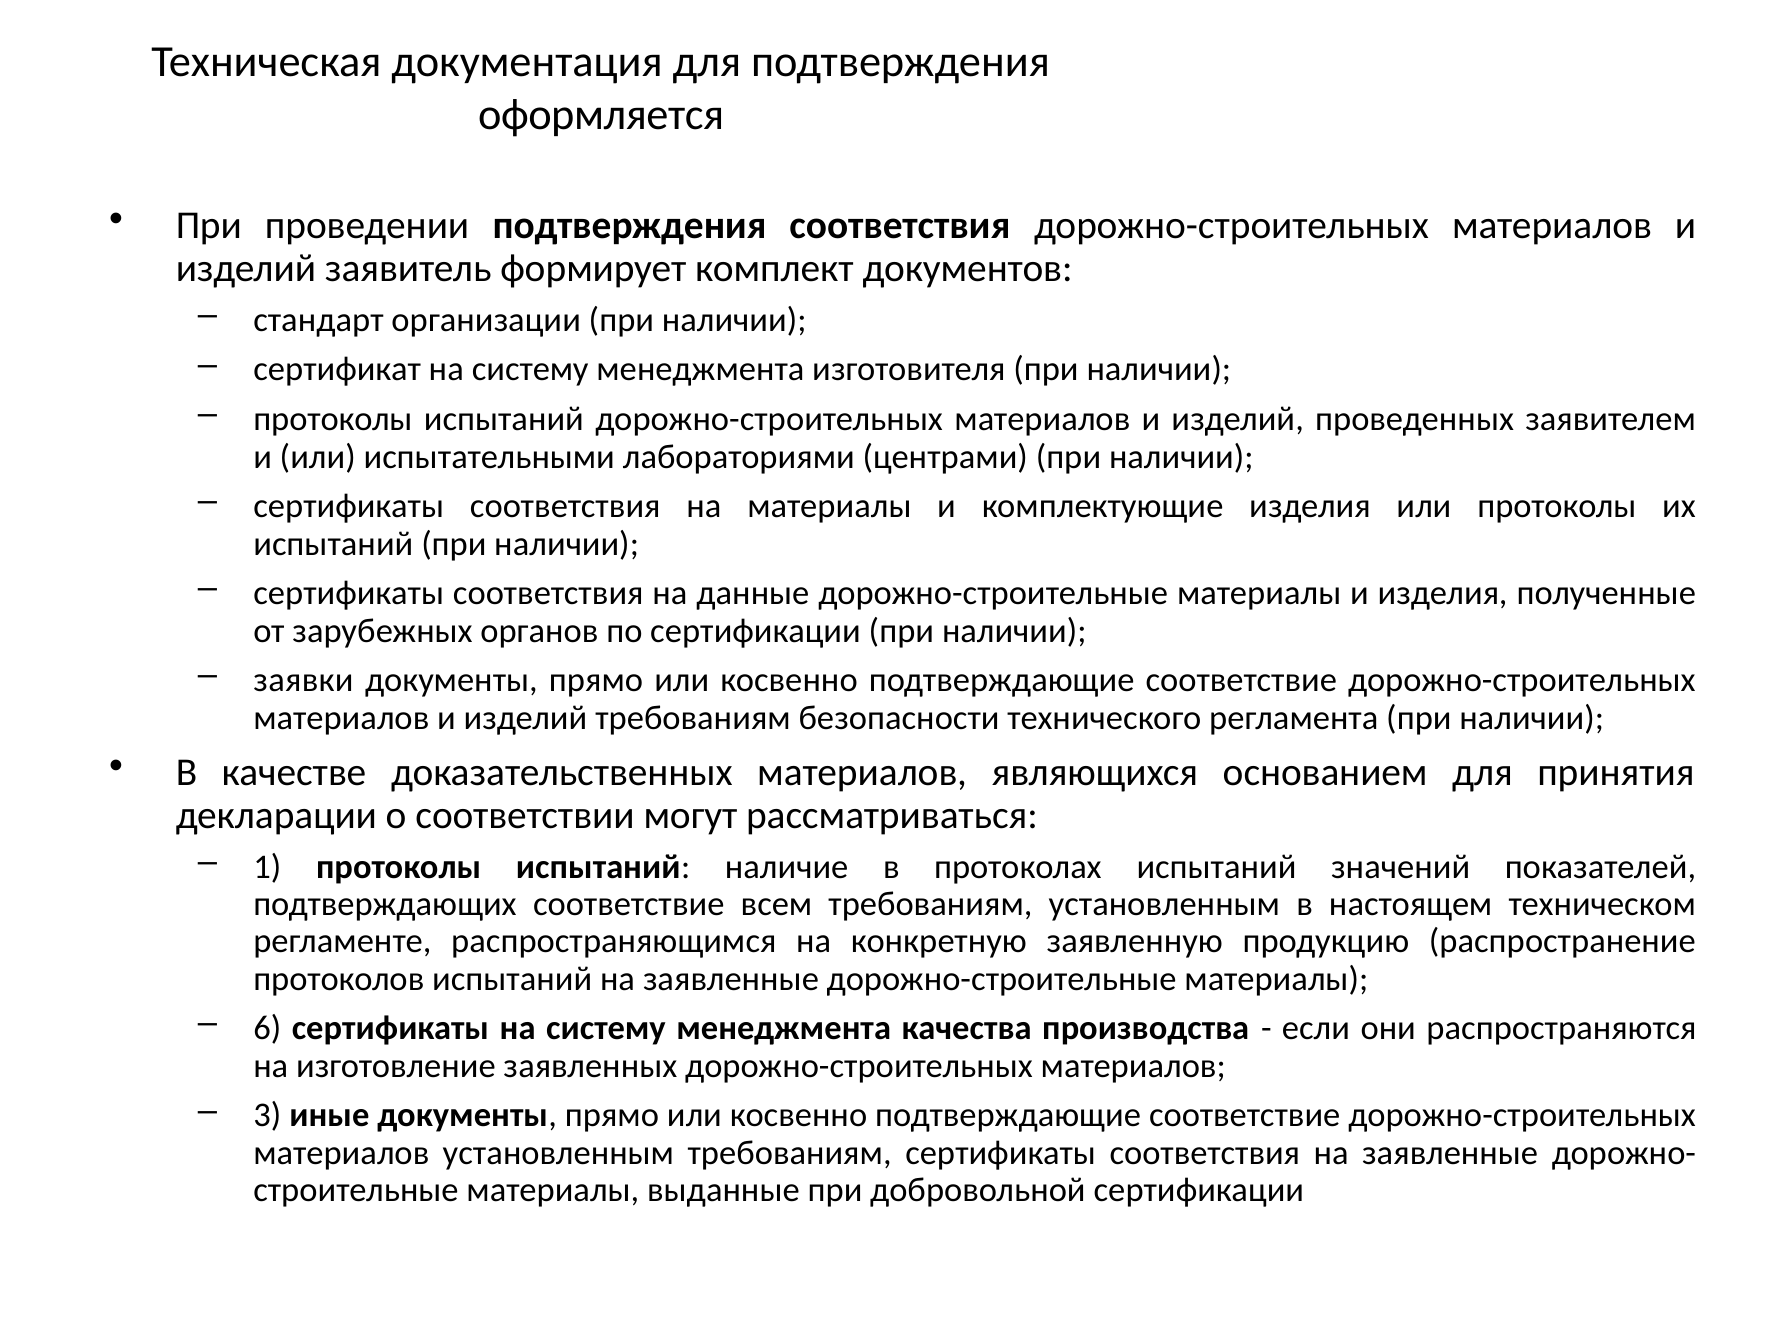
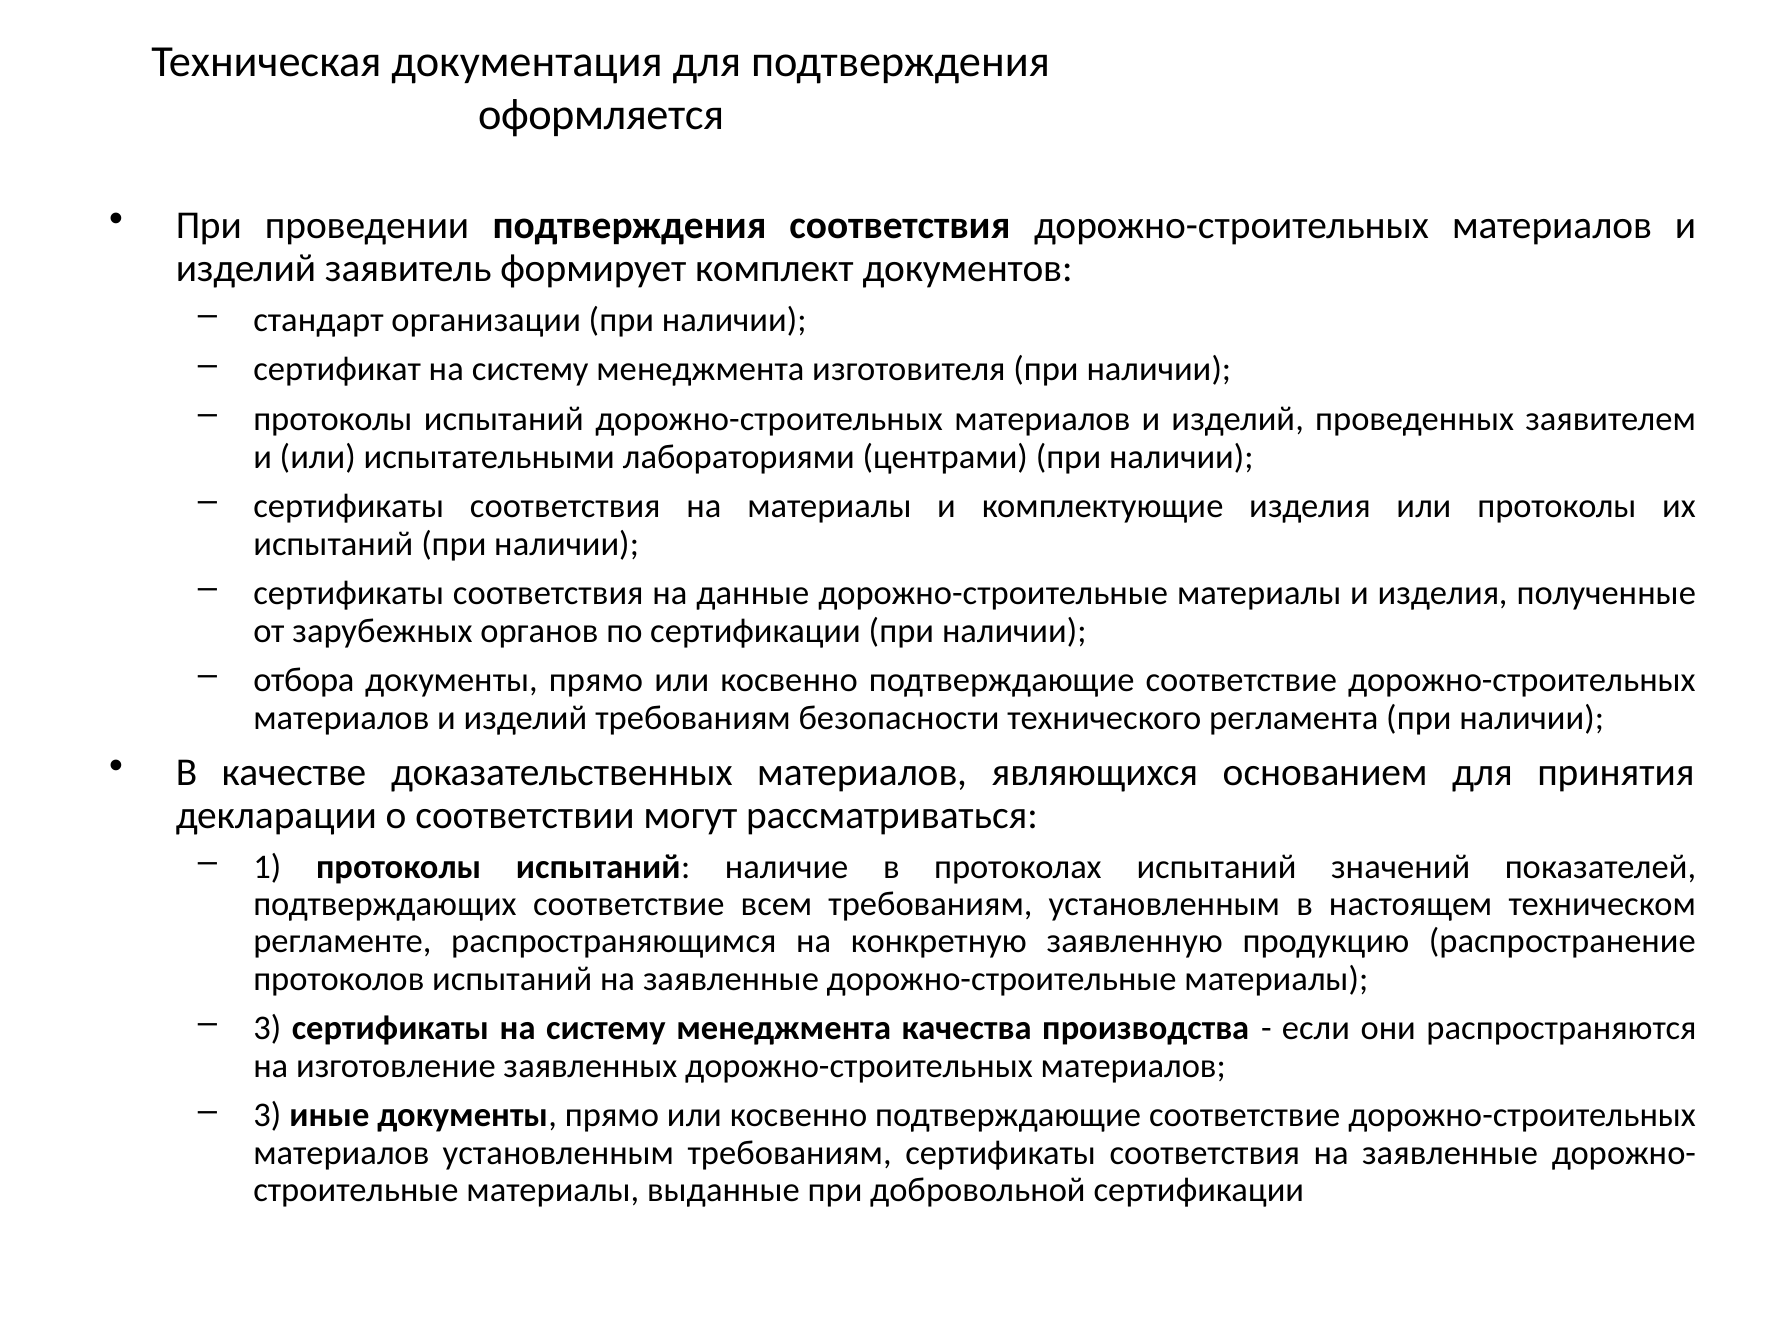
заявки: заявки -> отбора
6 at (267, 1029): 6 -> 3
